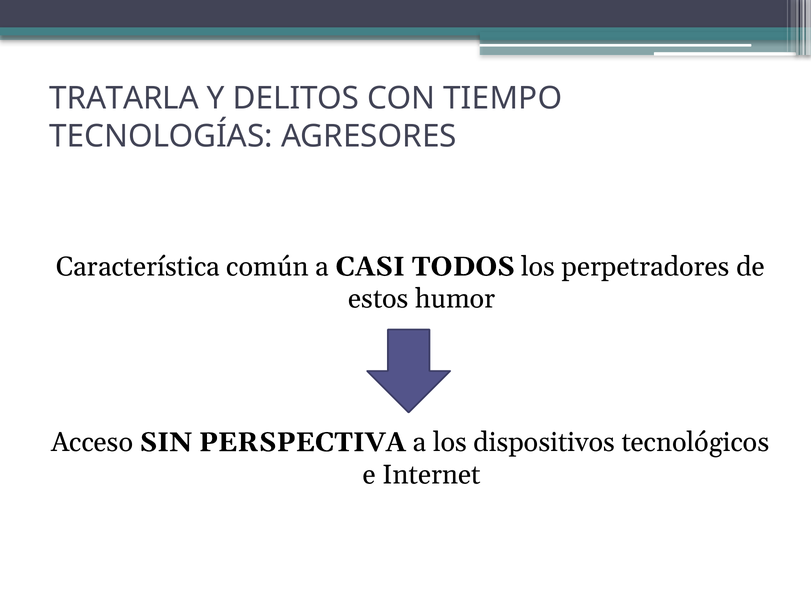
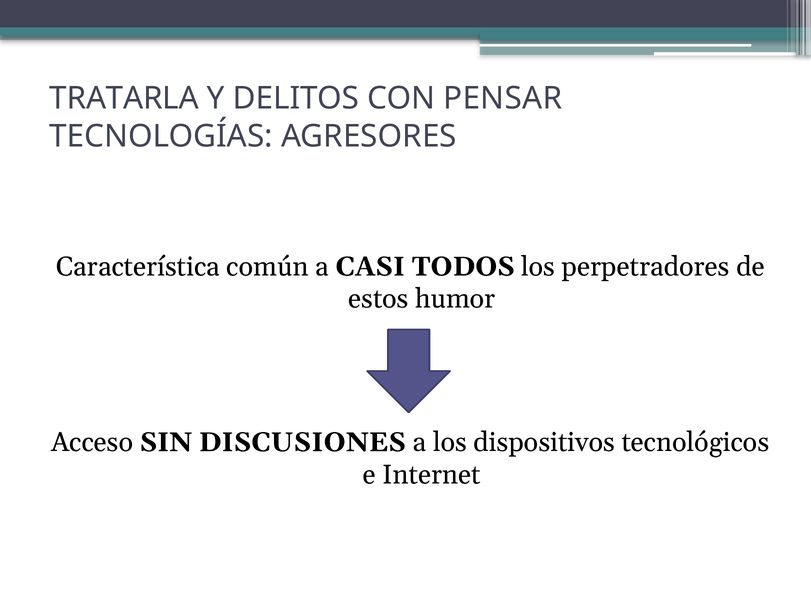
TIEMPO: TIEMPO -> PENSAR
PERSPECTIVA: PERSPECTIVA -> DISCUSIONES
